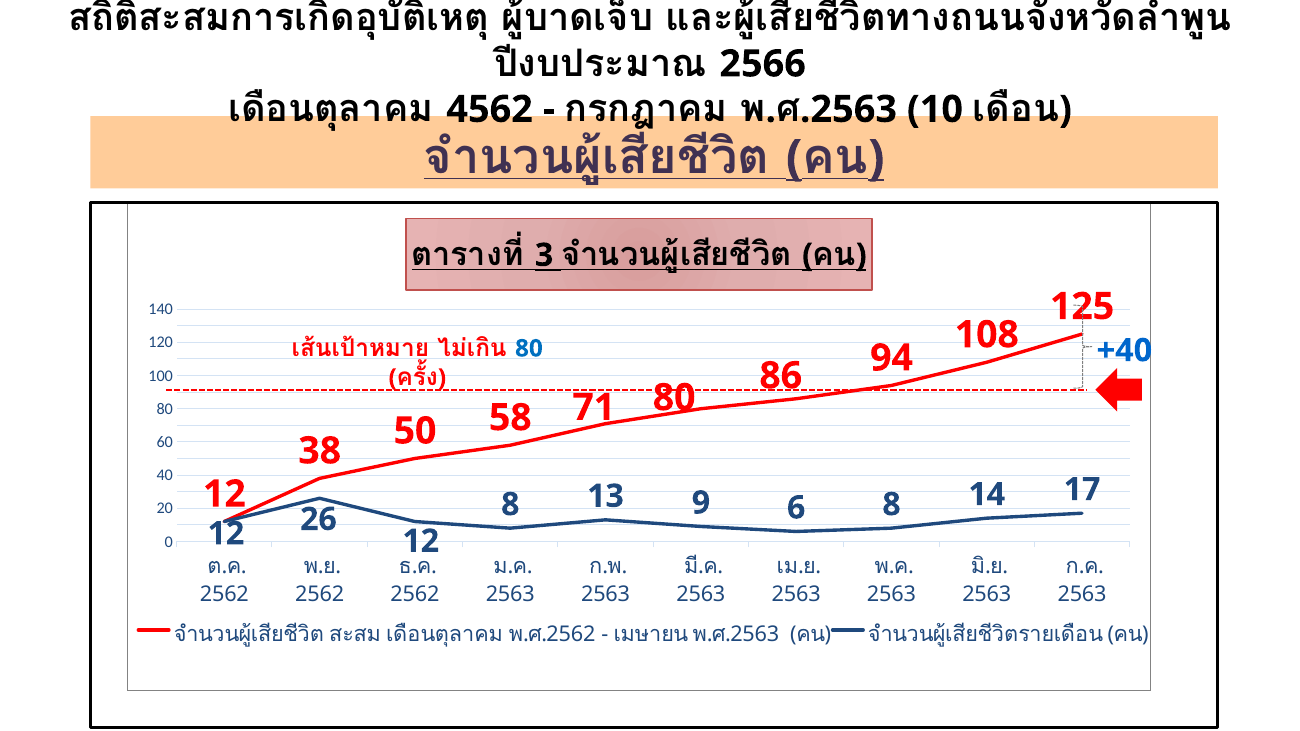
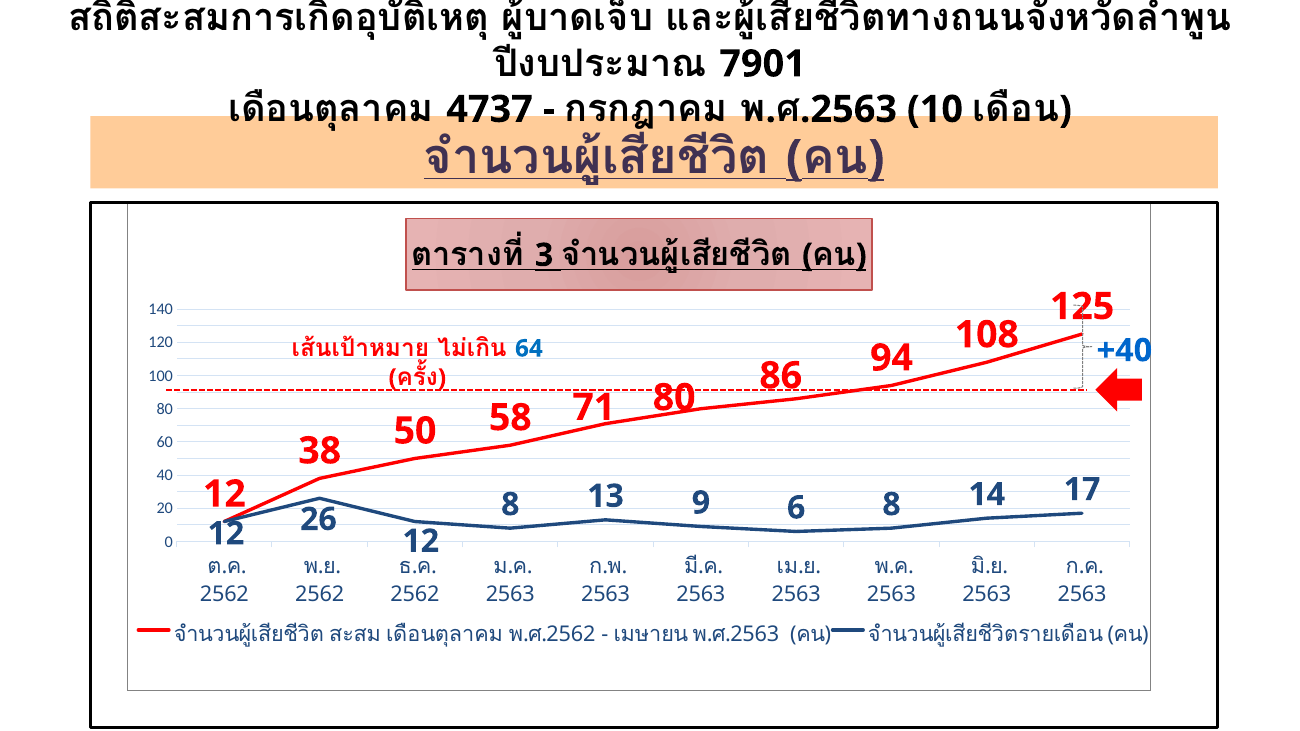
2566: 2566 -> 7901
4562: 4562 -> 4737
80 at (529, 349): 80 -> 64
